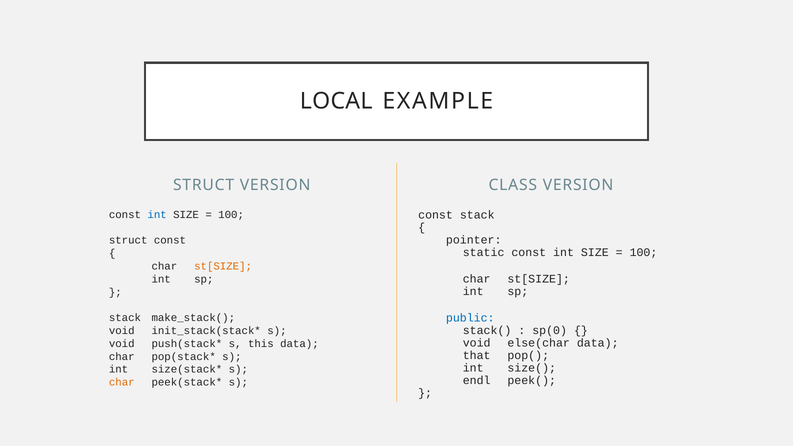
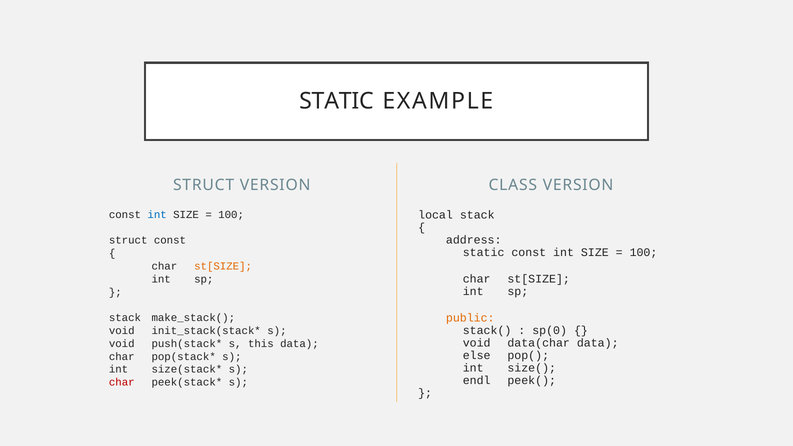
LOCAL at (336, 101): LOCAL -> STATIC
const at (436, 215): const -> local
pointer: pointer -> address
public colour: blue -> orange
else(char: else(char -> data(char
that: that -> else
char at (122, 382) colour: orange -> red
